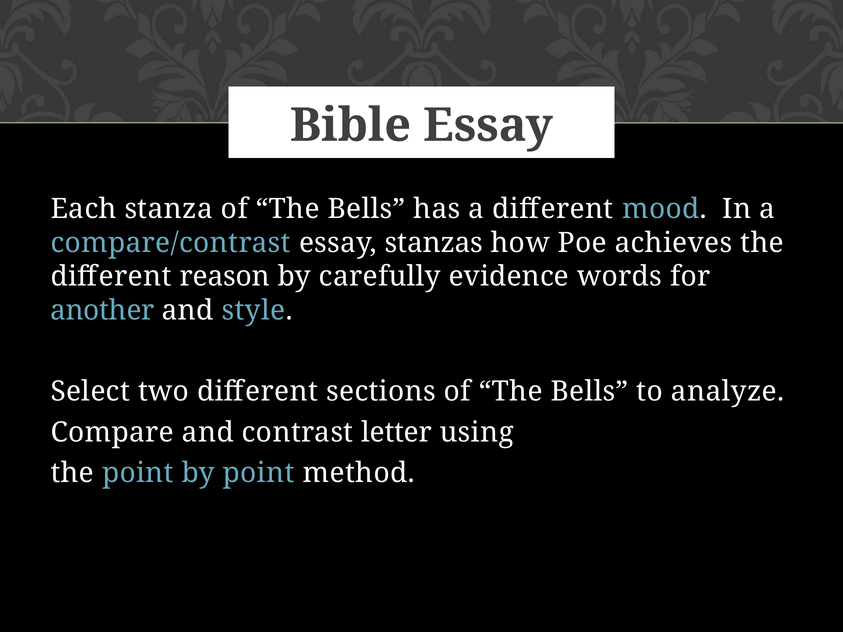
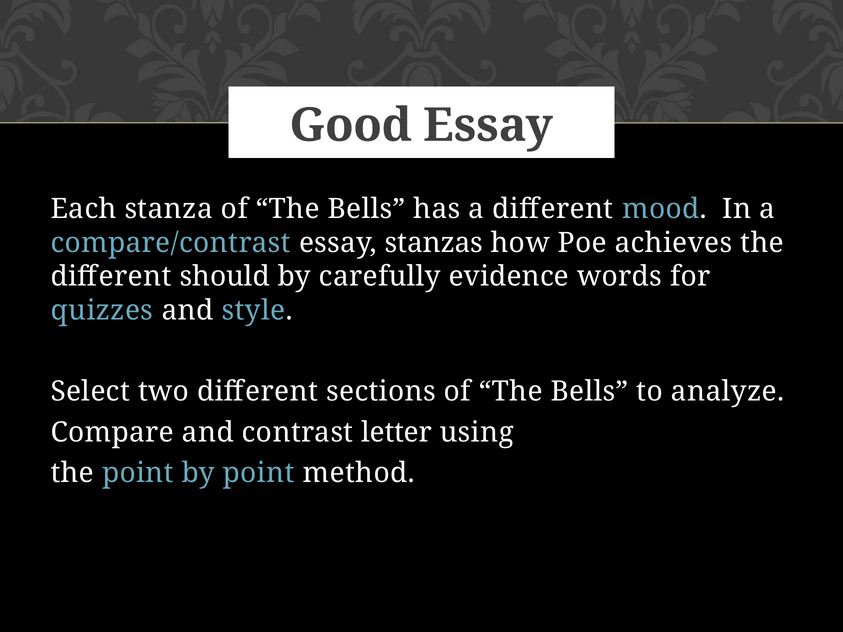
Bible: Bible -> Good
reason: reason -> should
another: another -> quizzes
